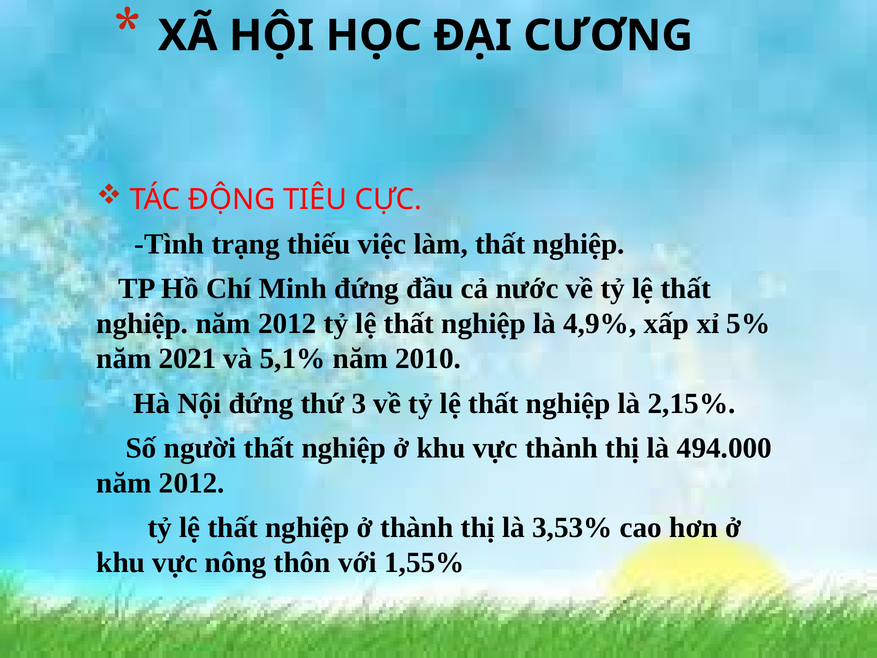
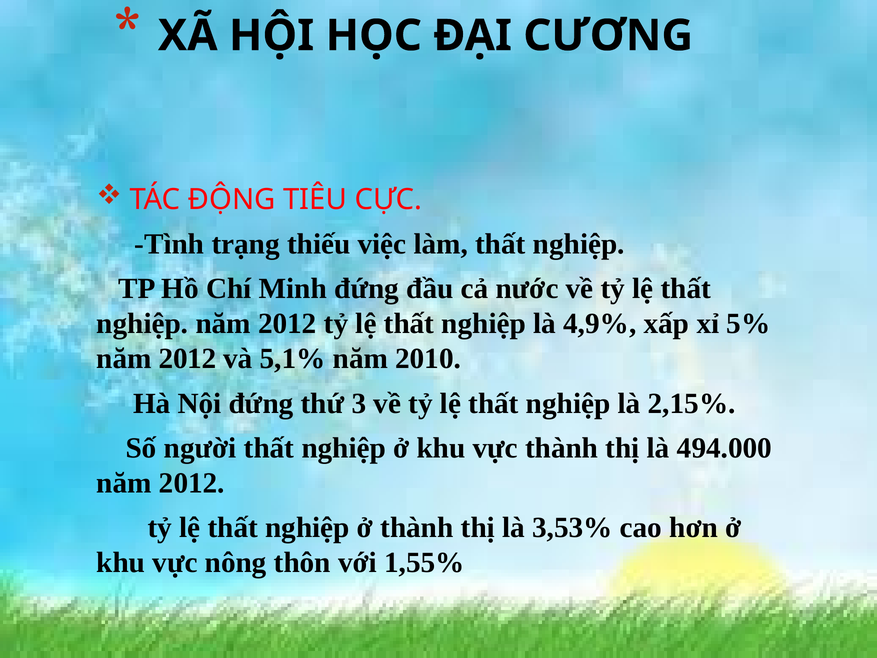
2021 at (187, 359): 2021 -> 2012
